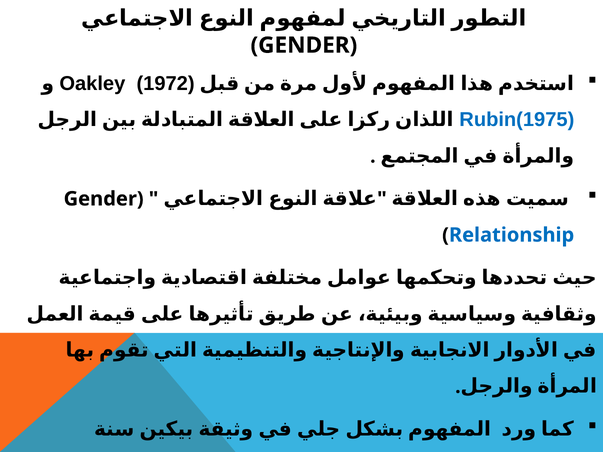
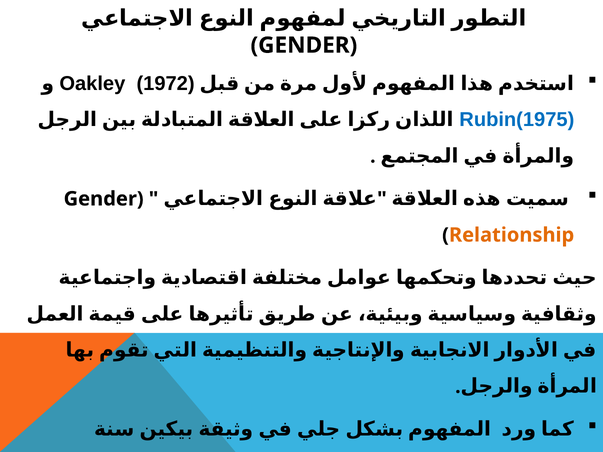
Relationship colour: blue -> orange
